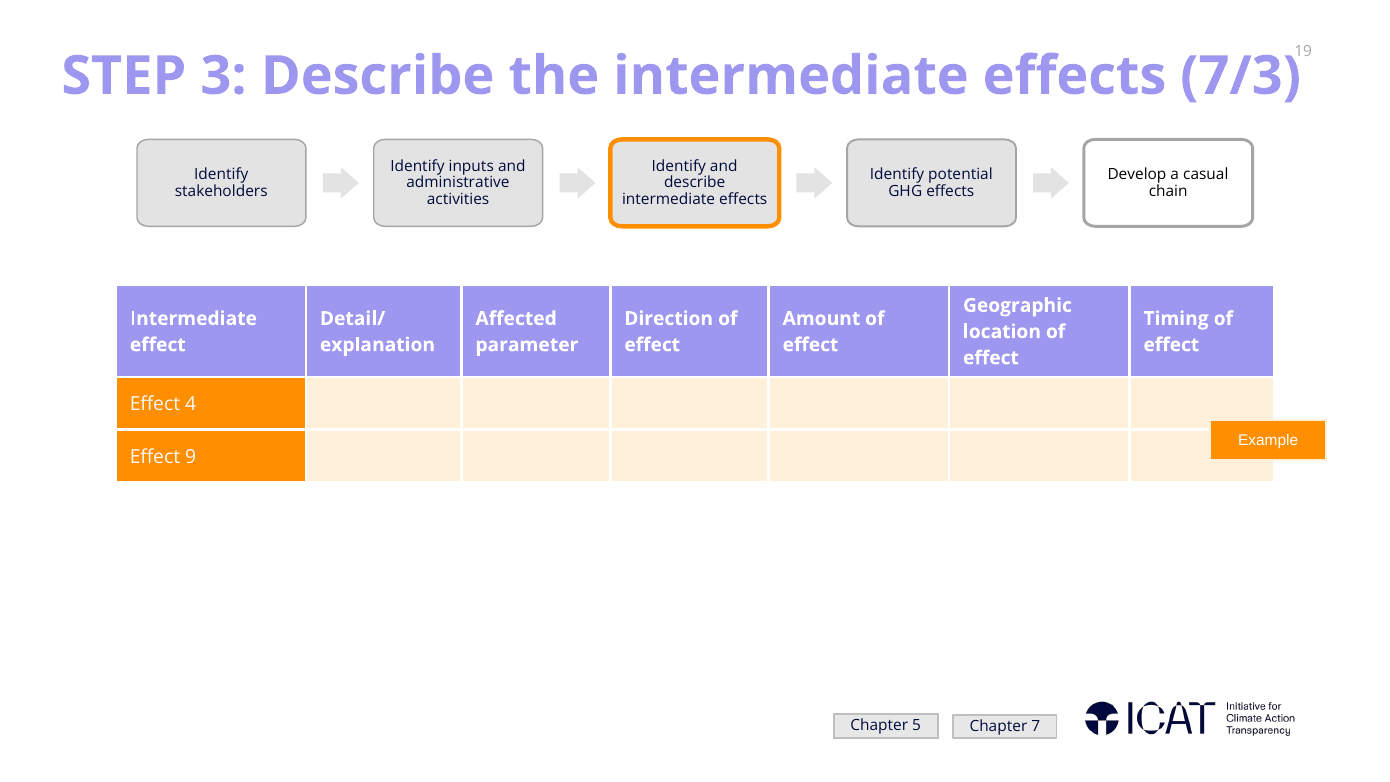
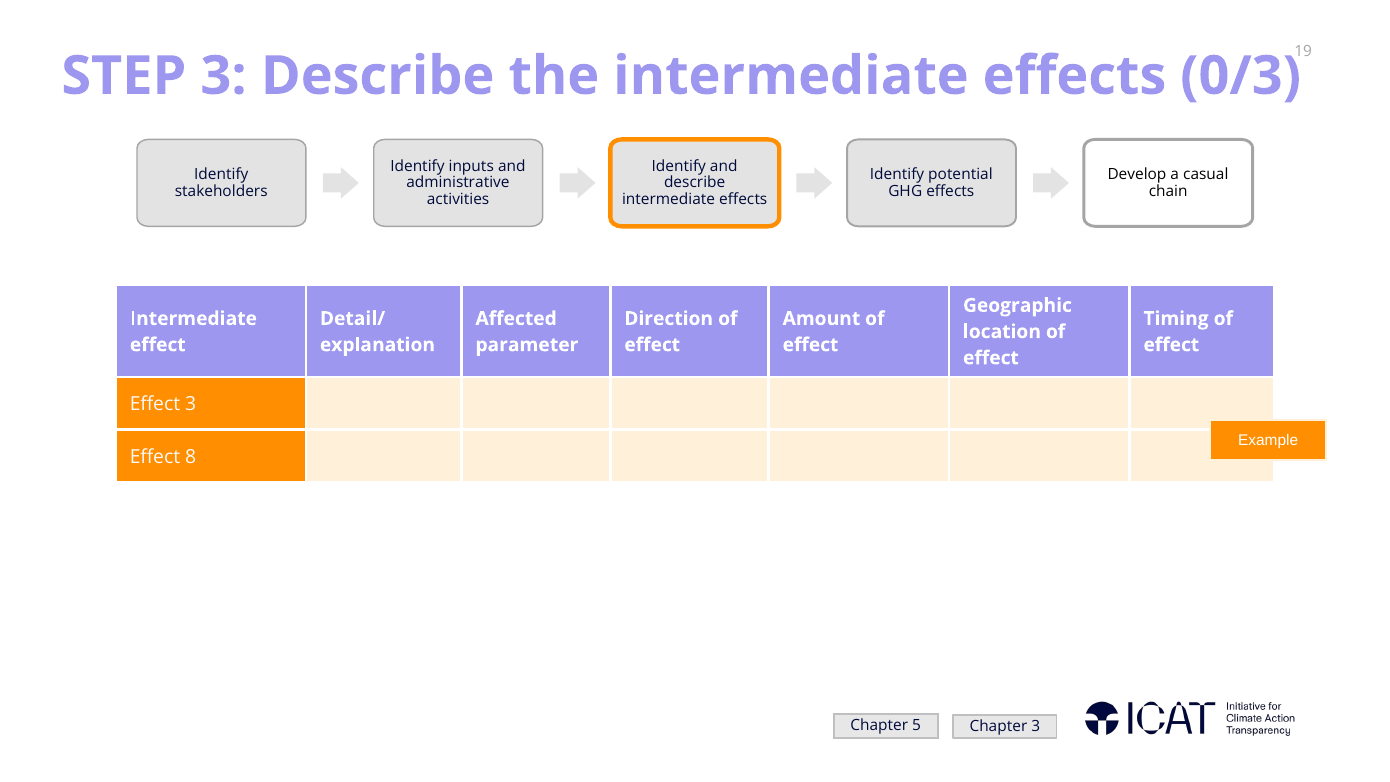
7/3: 7/3 -> 0/3
Effect 4: 4 -> 3
9: 9 -> 8
Chapter 7: 7 -> 3
